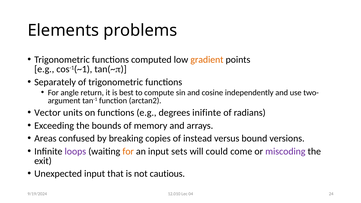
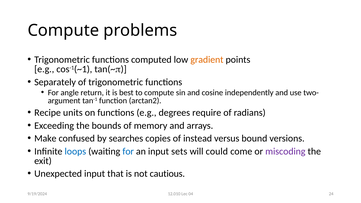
Elements at (63, 30): Elements -> Compute
Vector: Vector -> Recipe
inifinte: inifinte -> require
Areas: Areas -> Make
breaking: breaking -> searches
loops colour: purple -> blue
for at (128, 151) colour: orange -> blue
